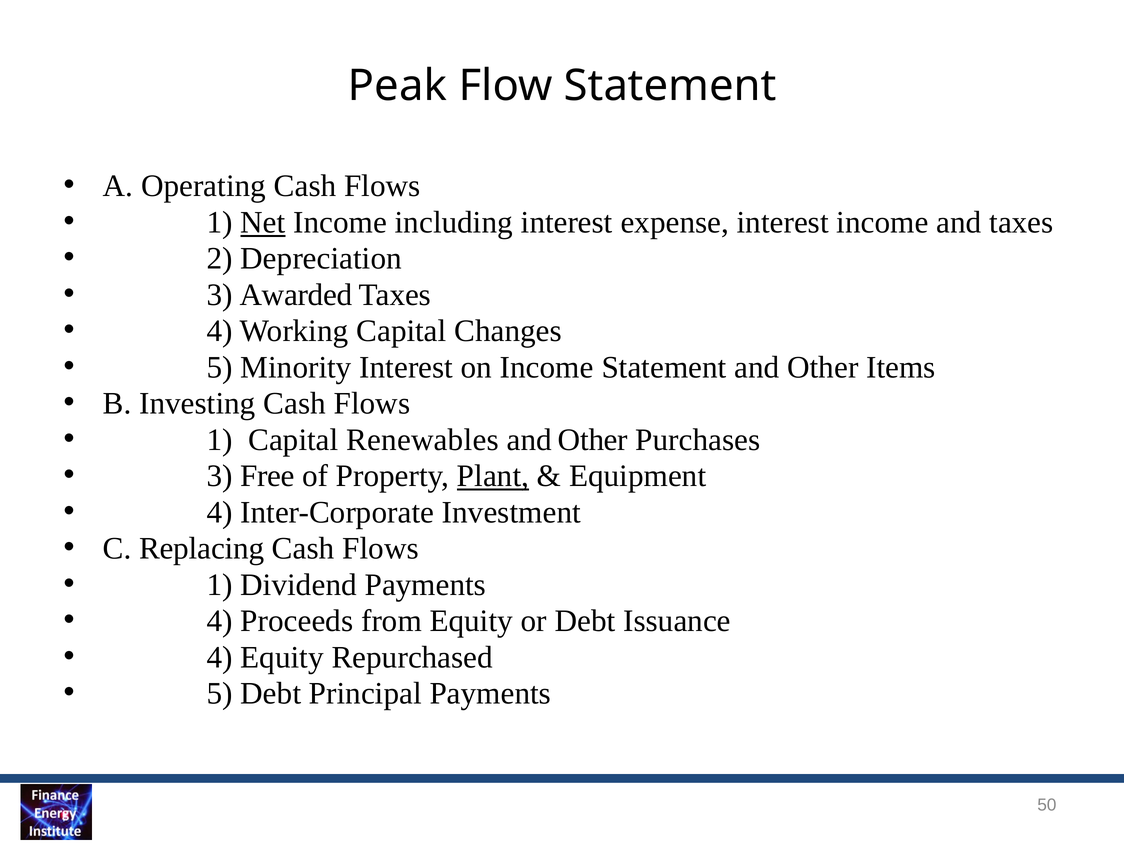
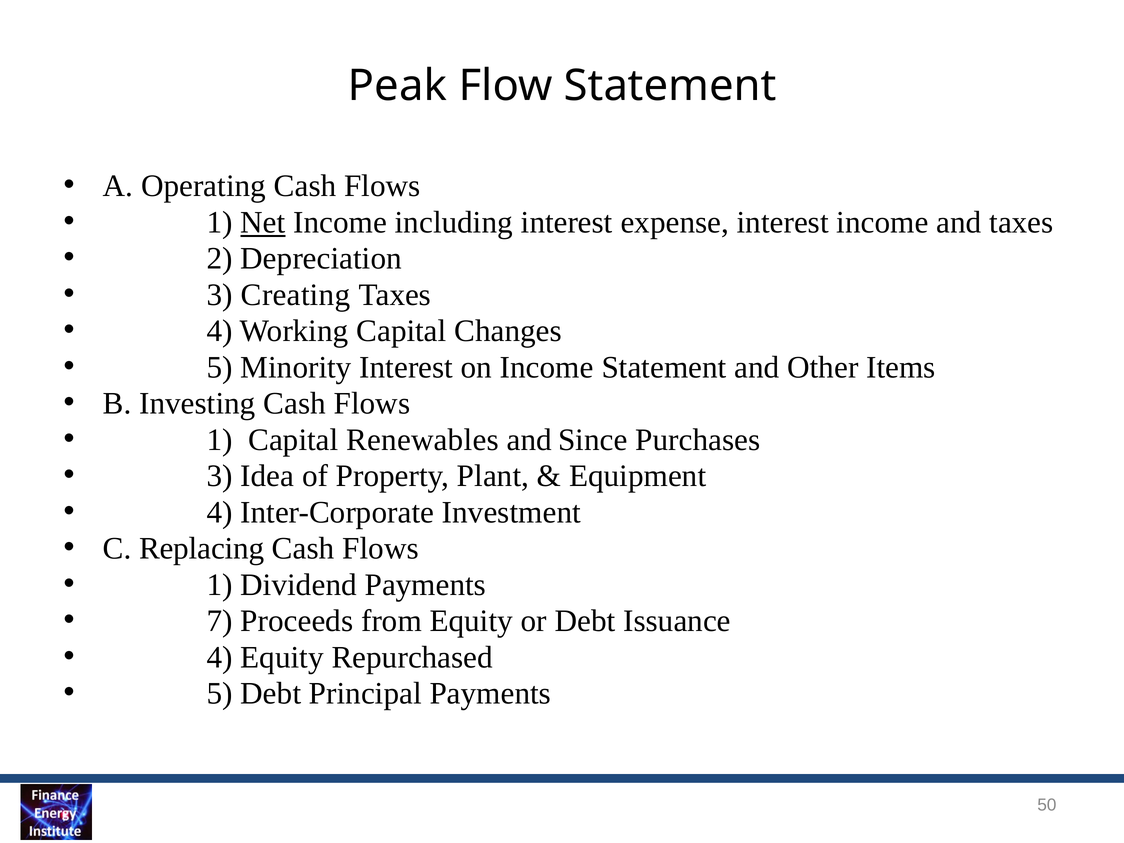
Awarded: Awarded -> Creating
Other at (593, 440): Other -> Since
Free: Free -> Idea
Plant underline: present -> none
4 at (220, 621): 4 -> 7
